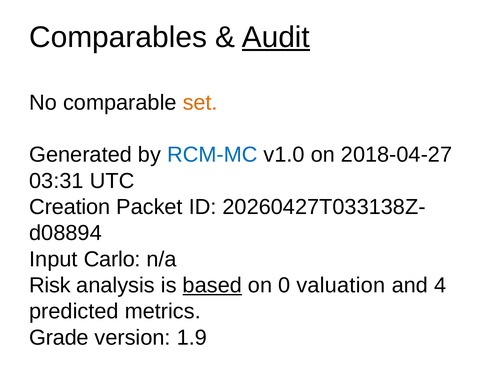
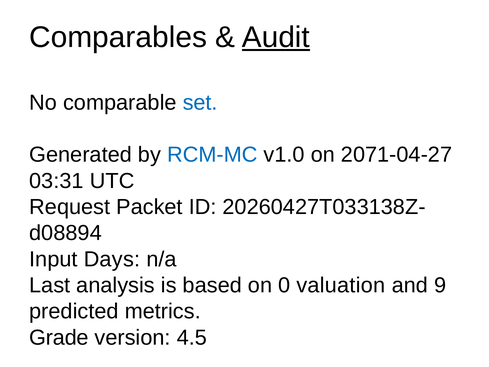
set colour: orange -> blue
2018-04-27: 2018-04-27 -> 2071-04-27
Creation: Creation -> Request
Carlo: Carlo -> Days
Risk: Risk -> Last
based underline: present -> none
4: 4 -> 9
1.9: 1.9 -> 4.5
